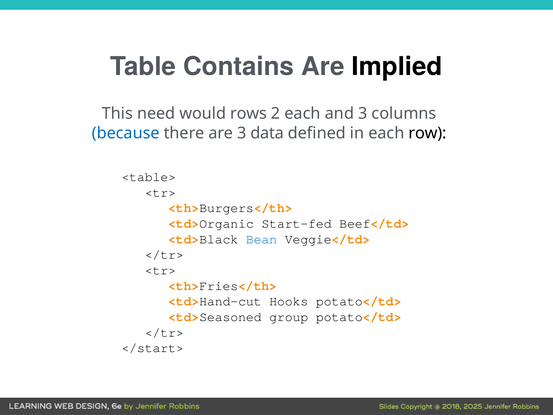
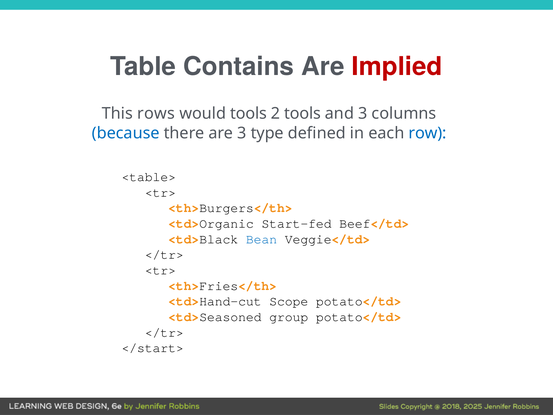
Implied colour: black -> red
need: need -> rows
would rows: rows -> tools
2 each: each -> tools
data: data -> type
row colour: black -> blue
Hooks: Hooks -> Scope
